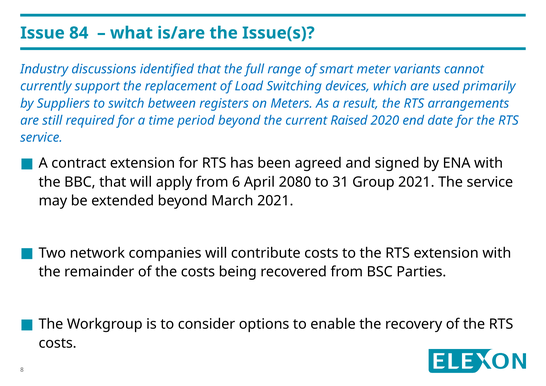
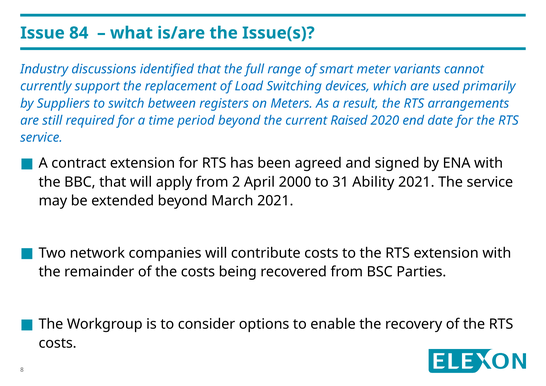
6: 6 -> 2
2080: 2080 -> 2000
Group: Group -> Ability
